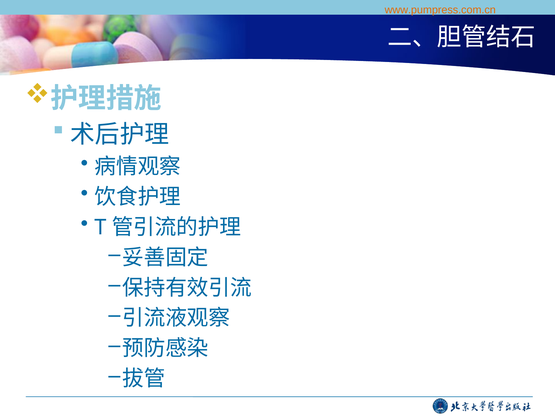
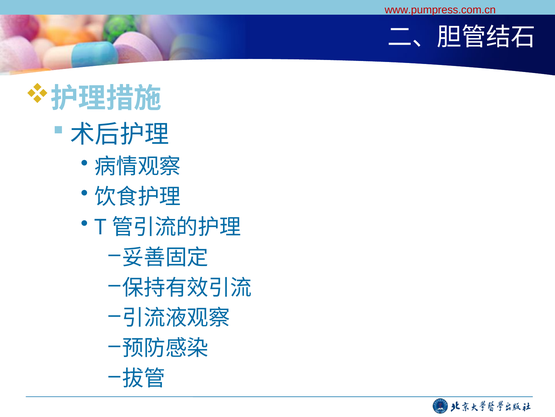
www.pumpress.com.cn colour: orange -> red
